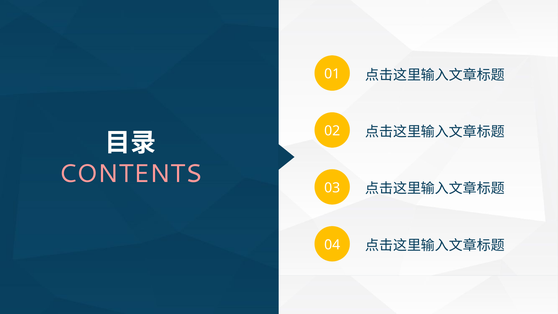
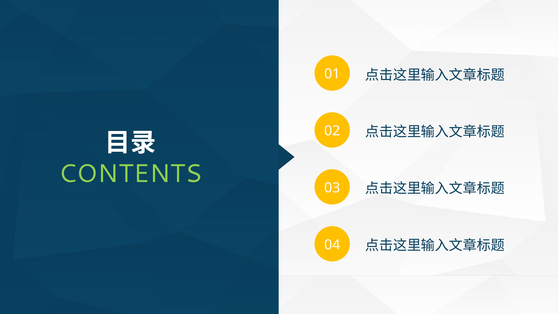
CONTENTS colour: pink -> light green
